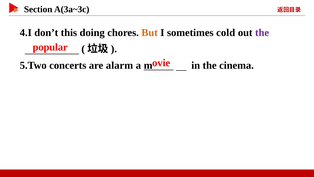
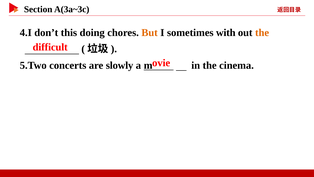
cold: cold -> with
the at (262, 33) colour: purple -> orange
popular: popular -> difficult
alarm: alarm -> slowly
